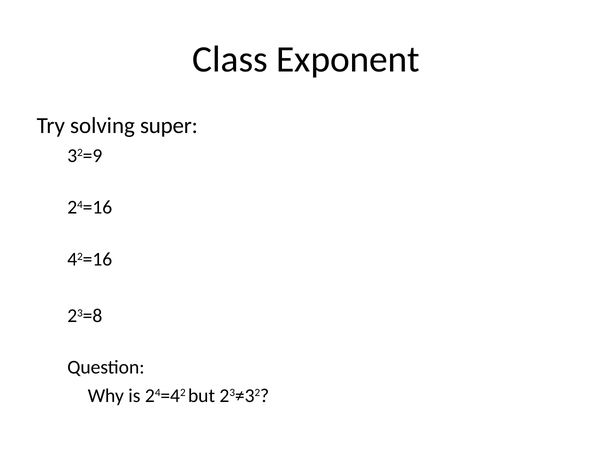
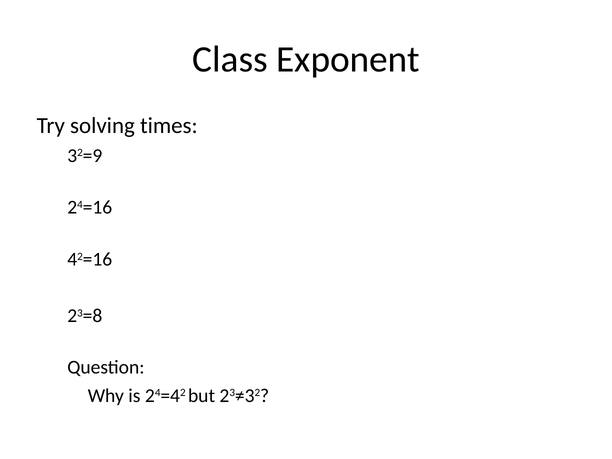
super: super -> times
